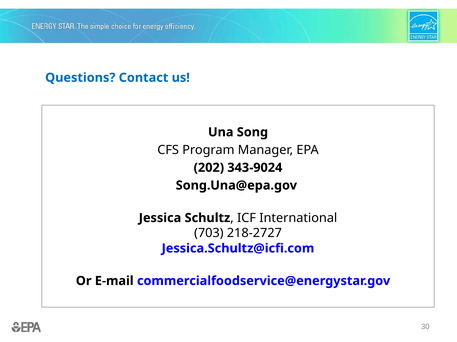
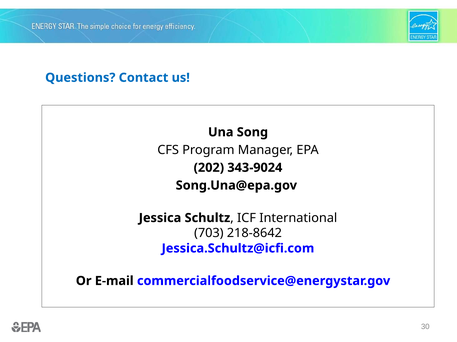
218-2727: 218-2727 -> 218-8642
